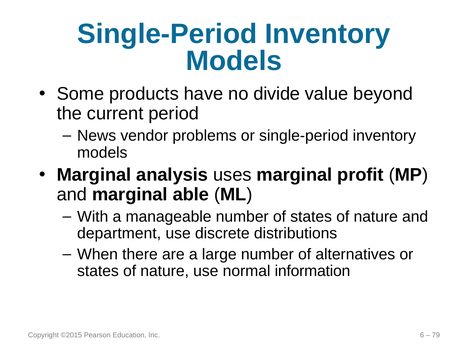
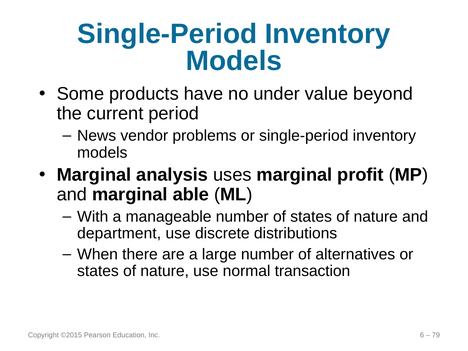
divide: divide -> under
information: information -> transaction
